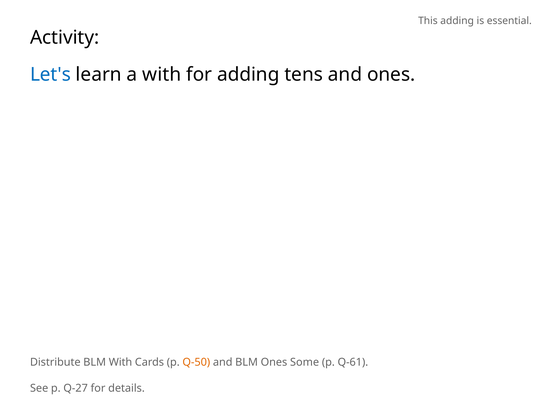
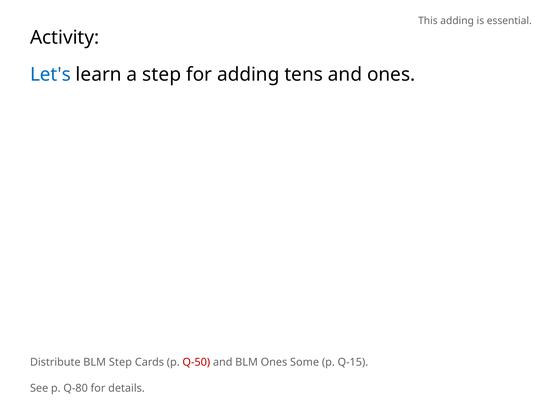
a with: with -> step
BLM With: With -> Step
Q-50 colour: orange -> red
Q-61: Q-61 -> Q-15
Q-27: Q-27 -> Q-80
